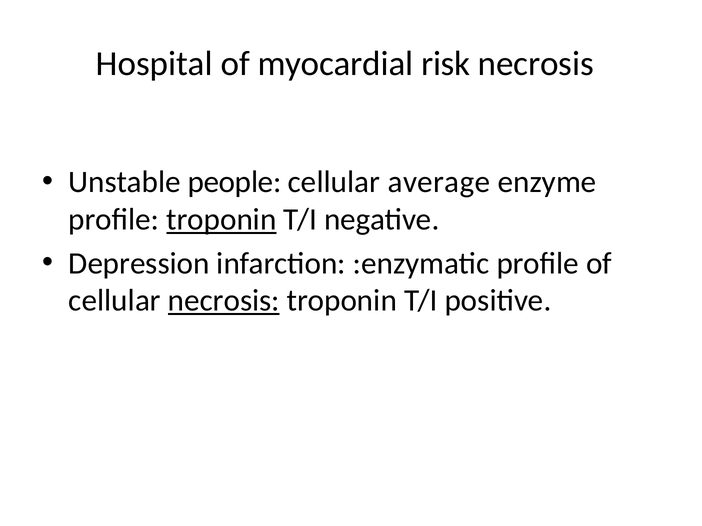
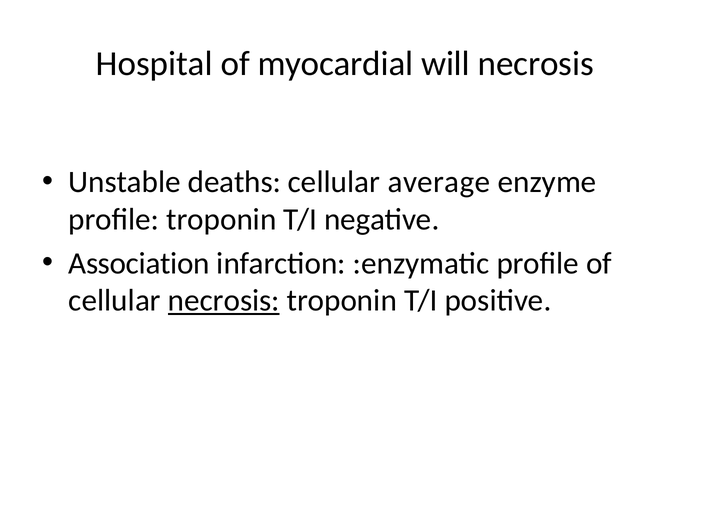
risk: risk -> will
people: people -> deaths
troponin at (221, 220) underline: present -> none
Depression: Depression -> Association
